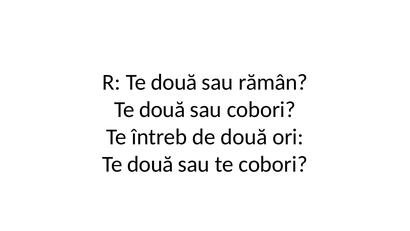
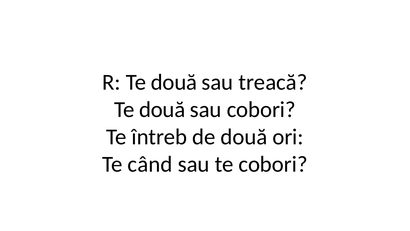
rămân: rămân -> treacă
două at (150, 164): două -> când
